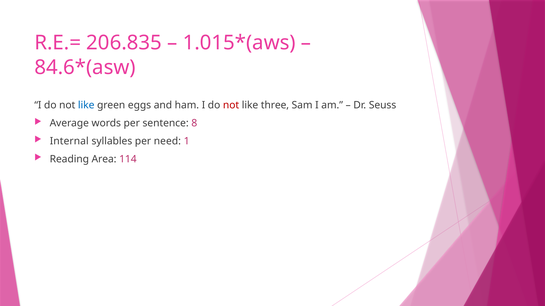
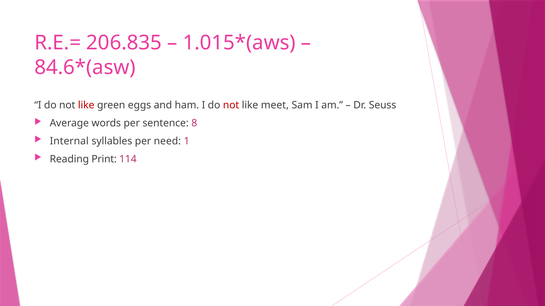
like at (86, 105) colour: blue -> red
three: three -> meet
Area: Area -> Print
